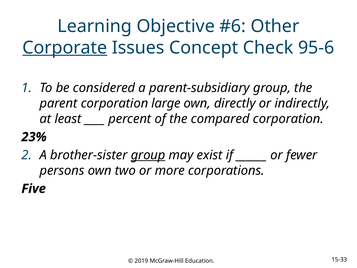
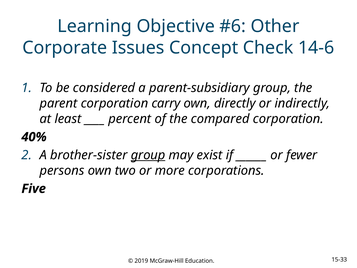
Corporate underline: present -> none
95-6: 95-6 -> 14-6
large: large -> carry
23%: 23% -> 40%
